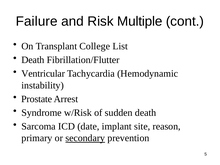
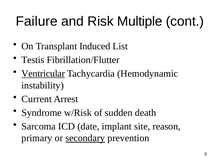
College: College -> Induced
Death at (33, 60): Death -> Testis
Ventricular underline: none -> present
Prostate: Prostate -> Current
